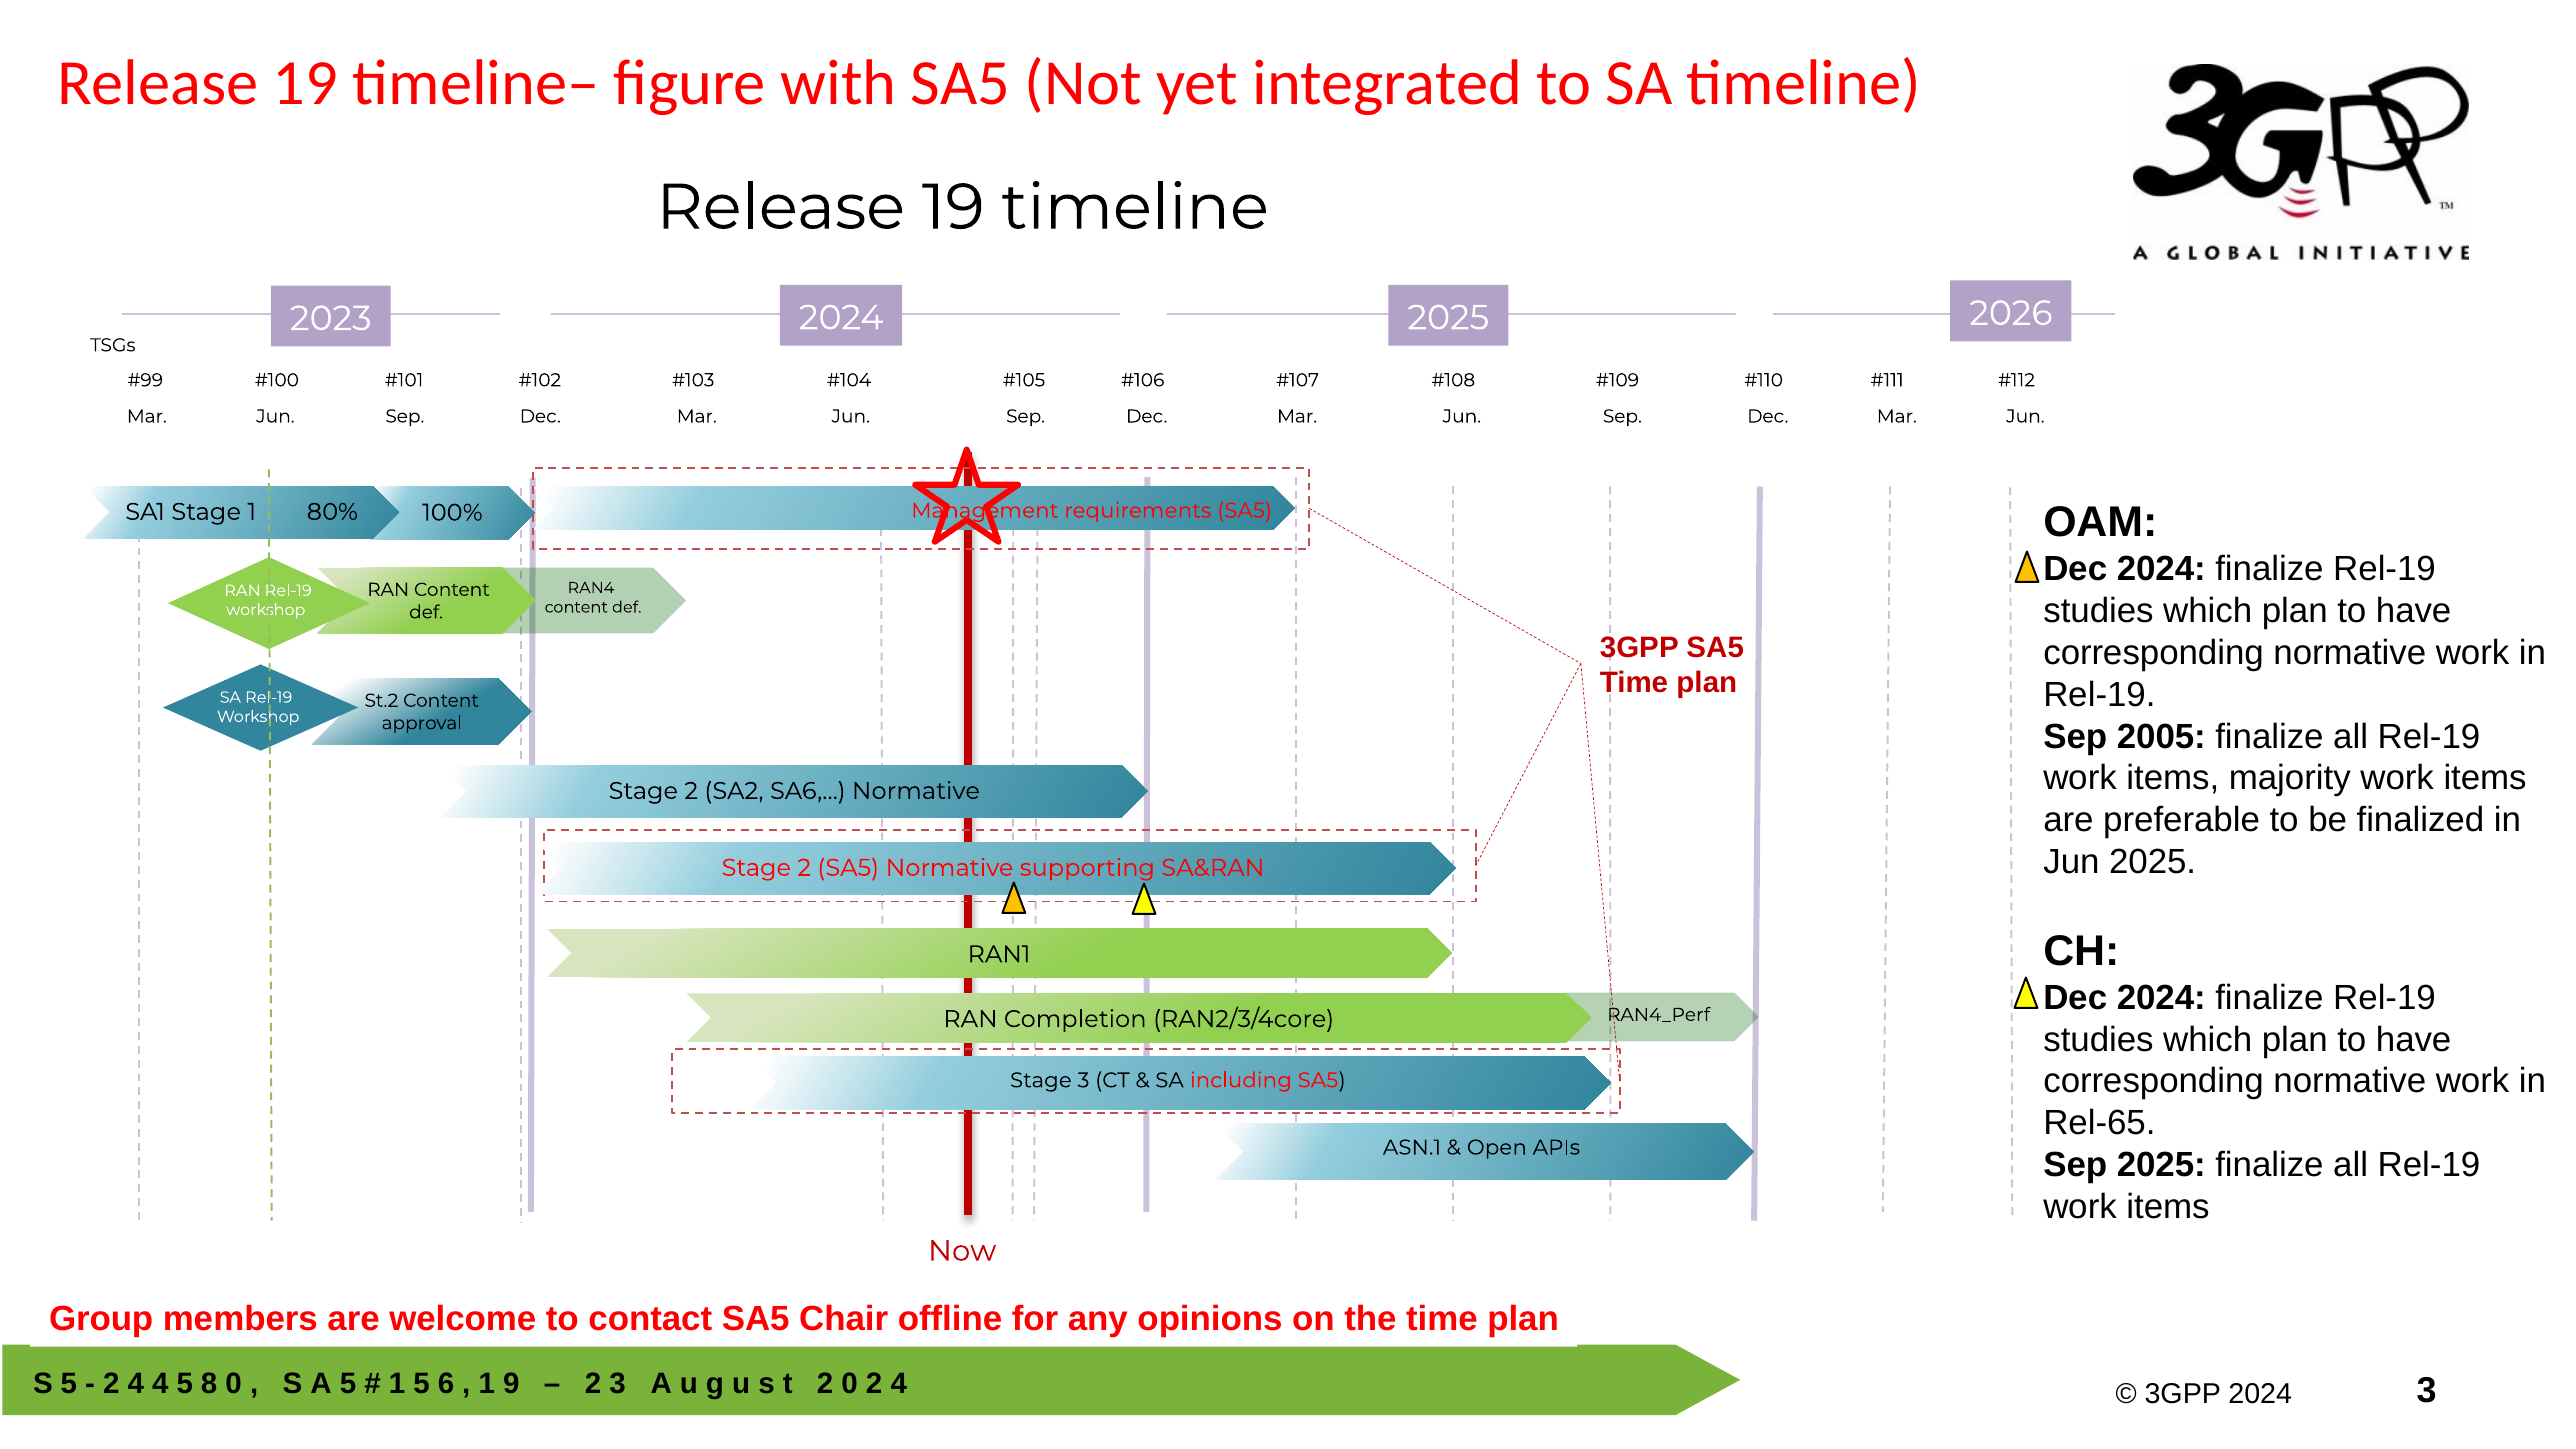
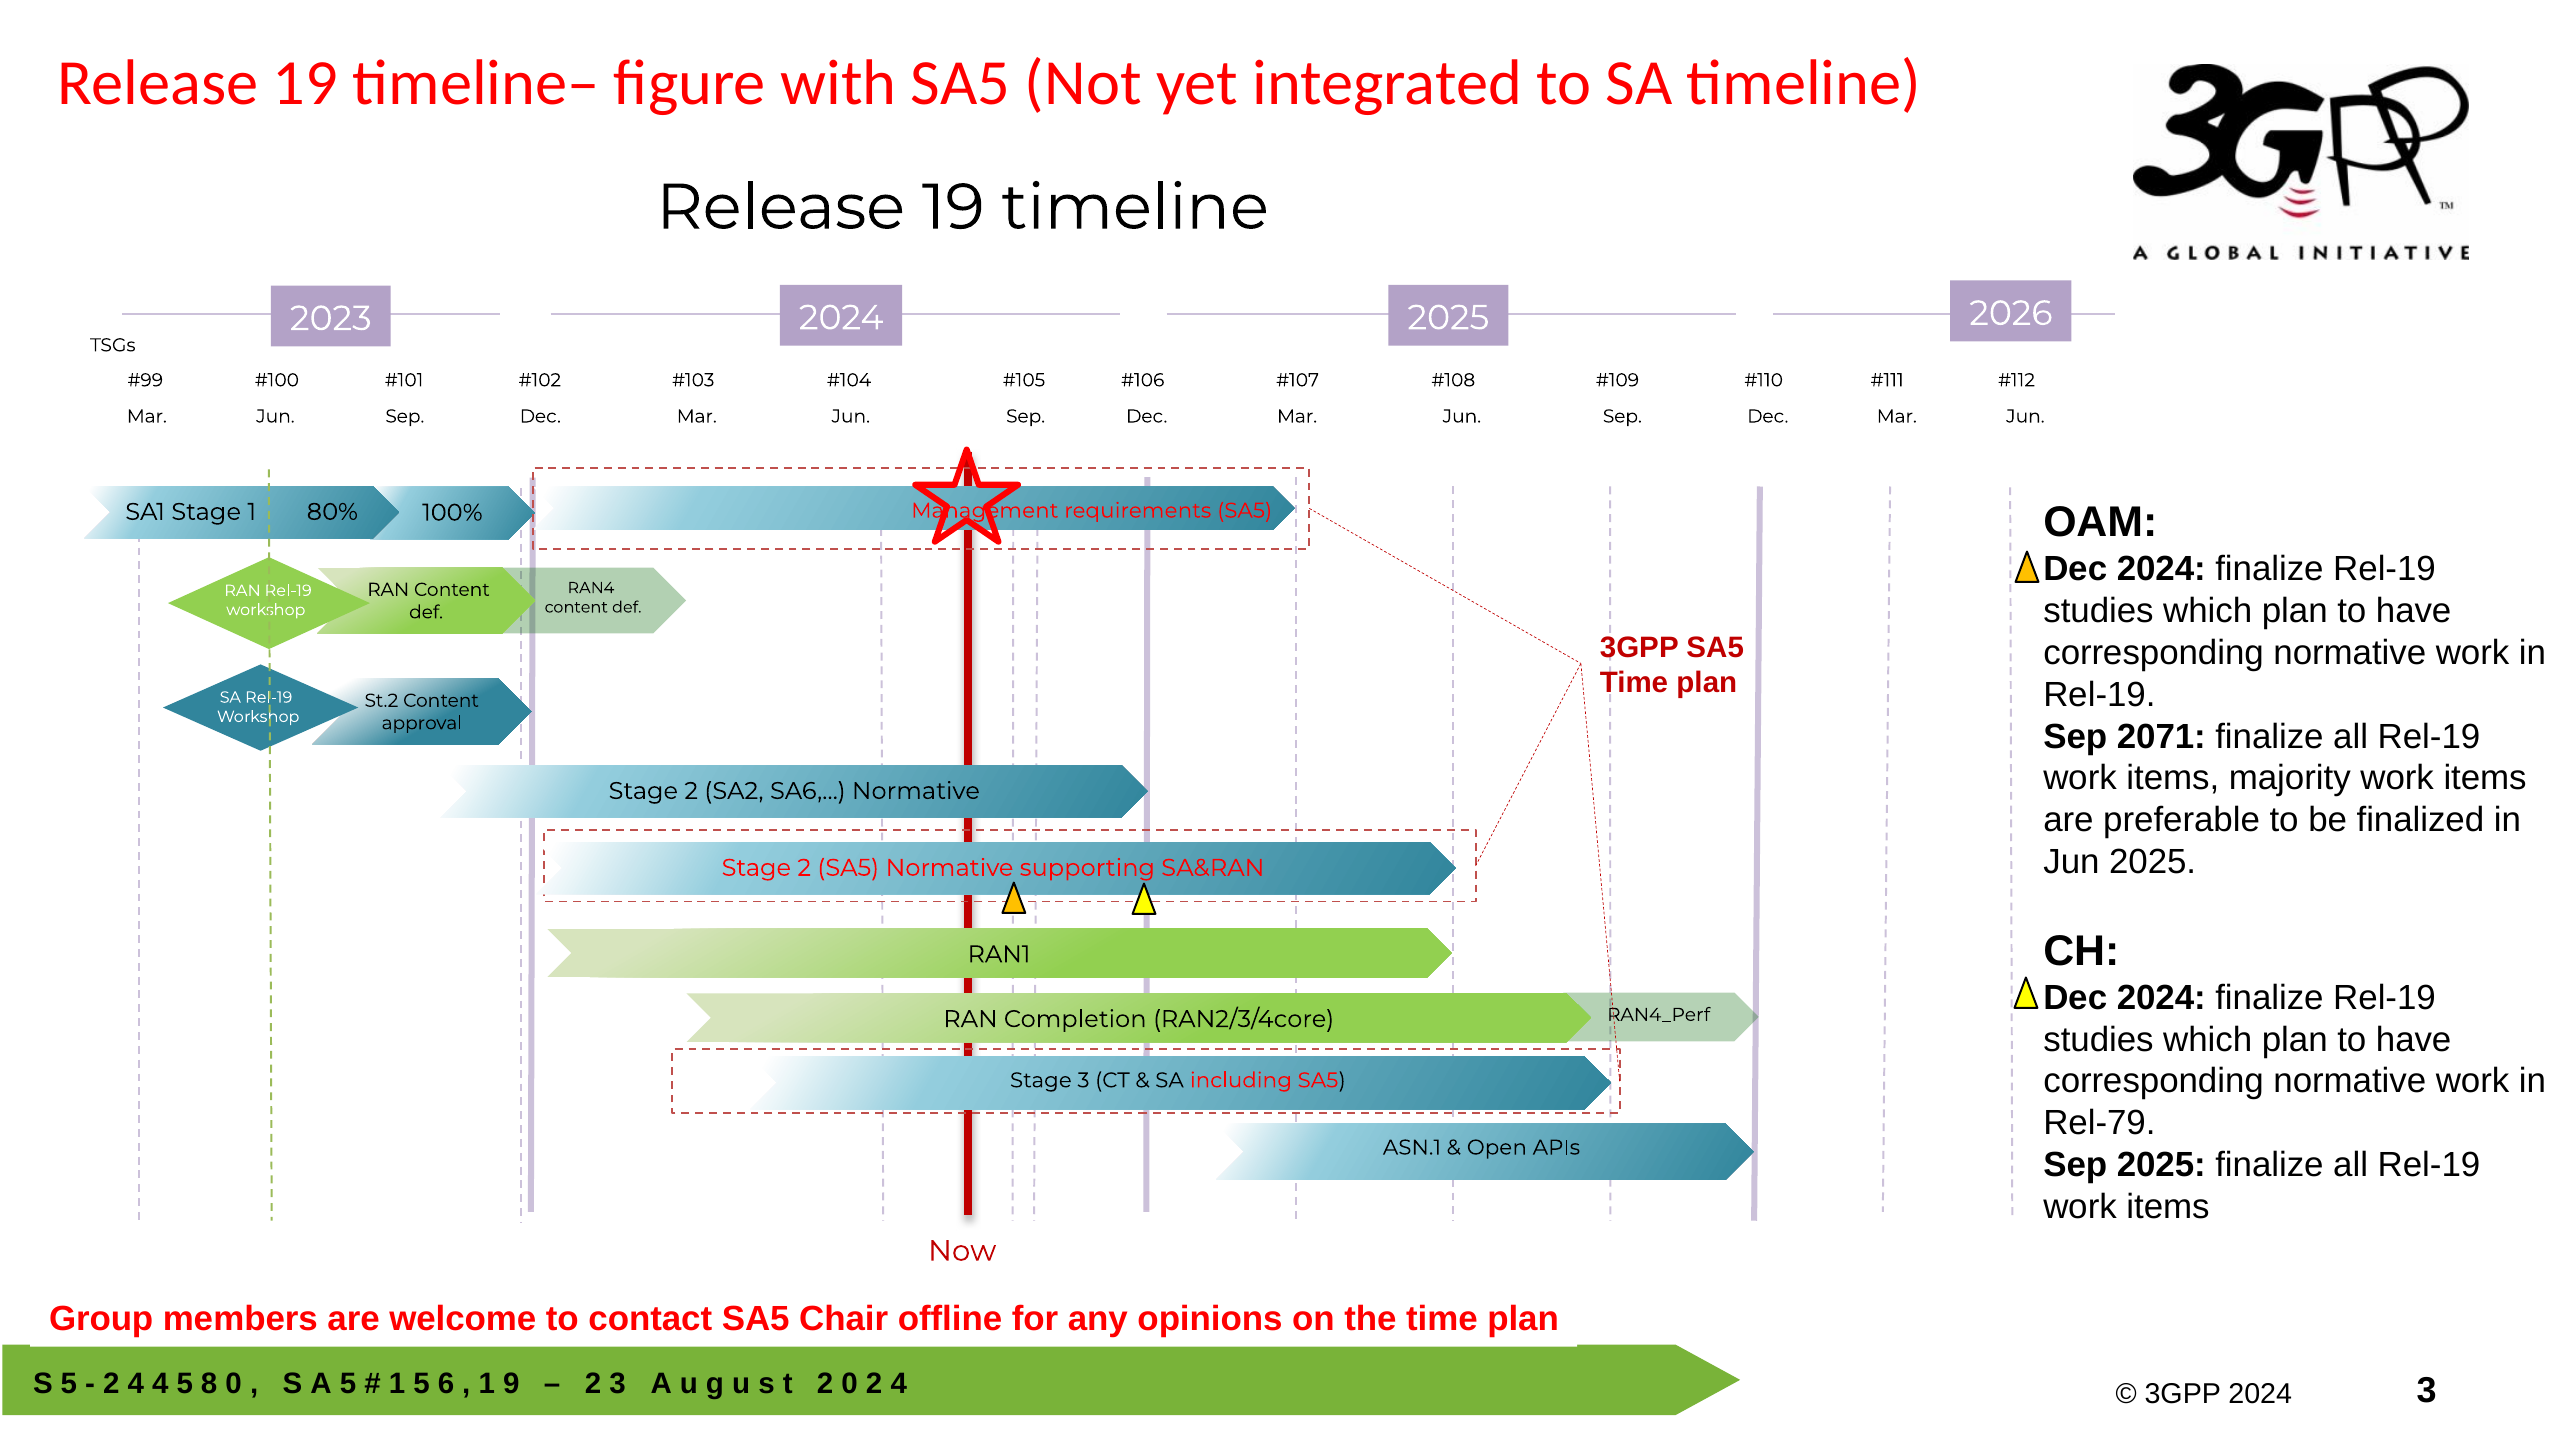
2005: 2005 -> 2071
Rel-65: Rel-65 -> Rel-79
